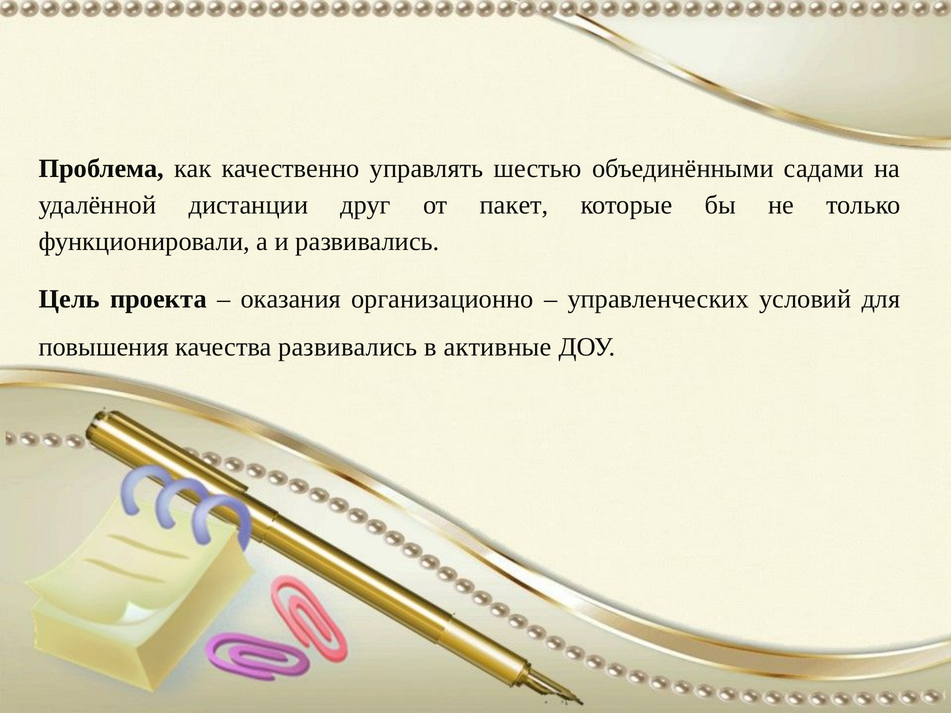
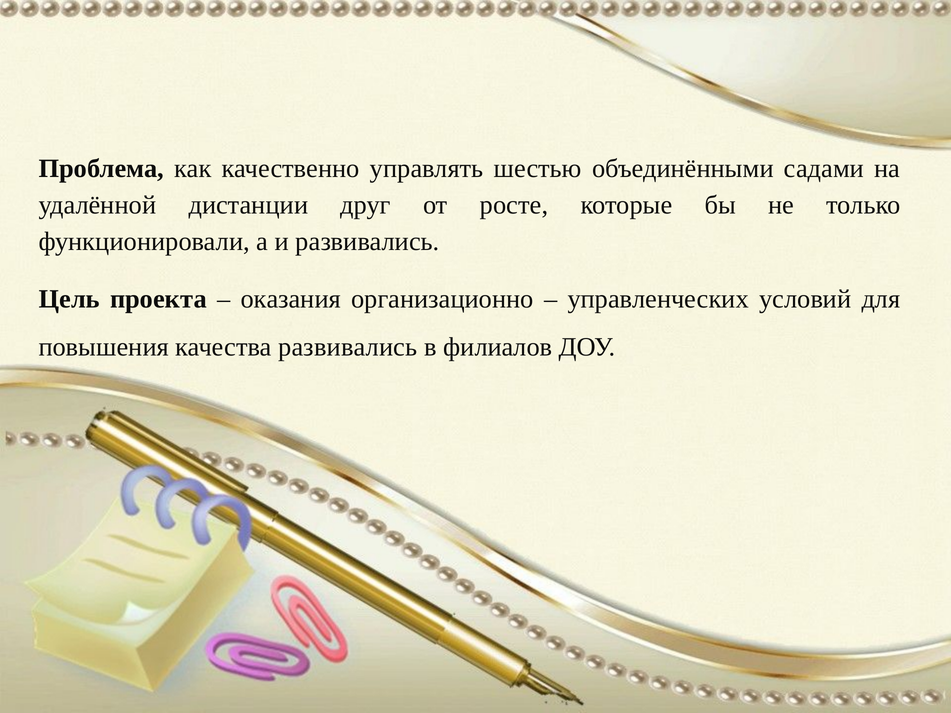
пакет: пакет -> росте
активные: активные -> филиалов
